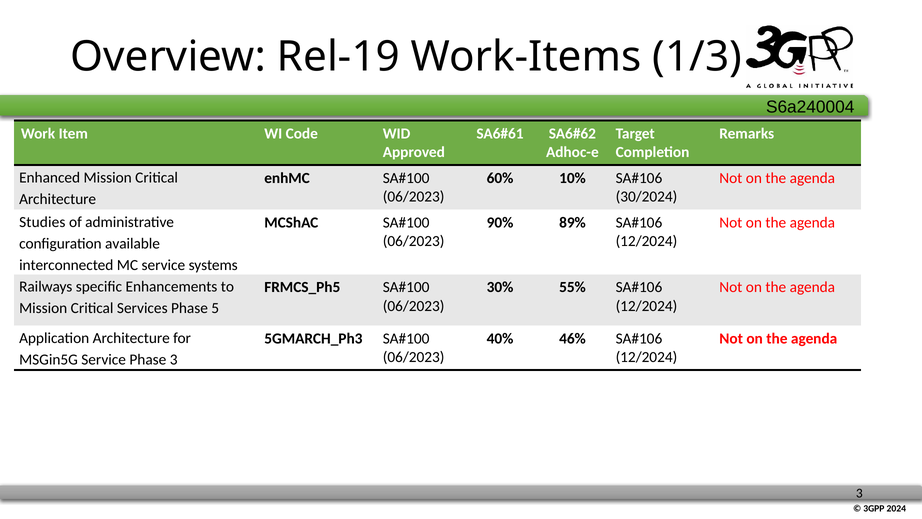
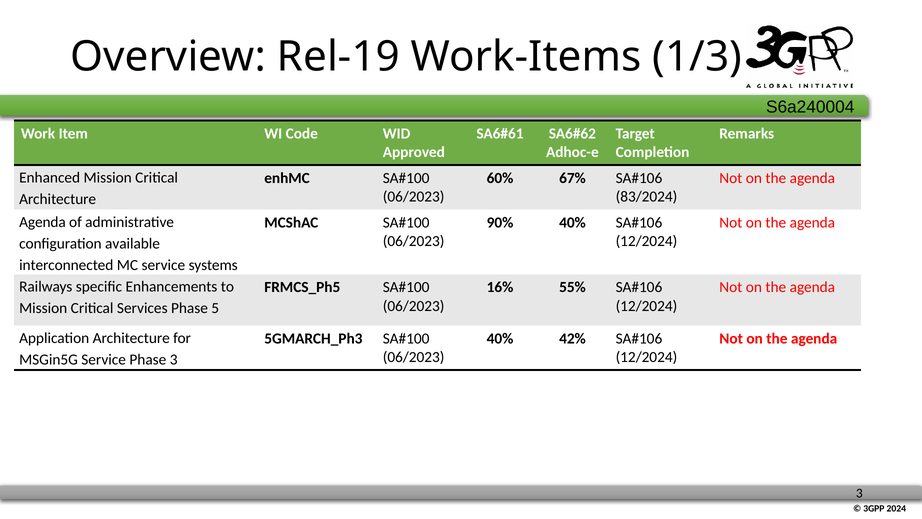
10%: 10% -> 67%
30/2024: 30/2024 -> 83/2024
Studies at (42, 222): Studies -> Agenda
90% 89%: 89% -> 40%
30%: 30% -> 16%
46%: 46% -> 42%
